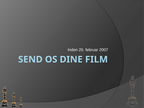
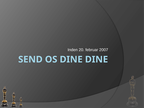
DINE FILM: FILM -> DINE
